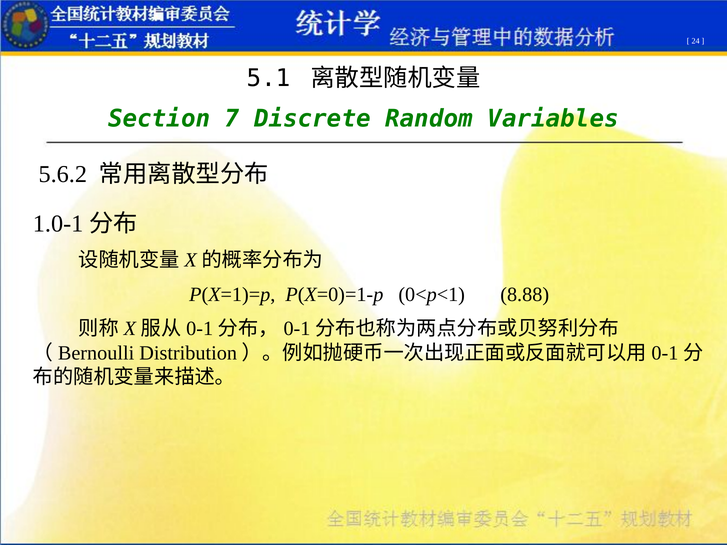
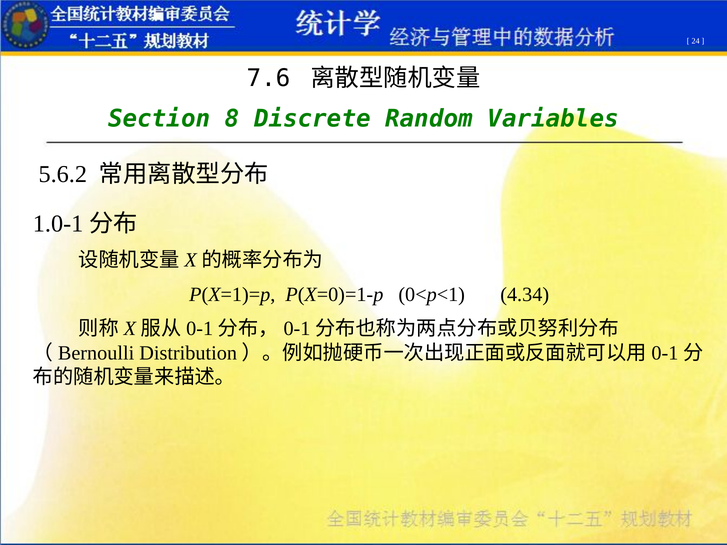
5.1: 5.1 -> 7.6
7: 7 -> 8
8.88: 8.88 -> 4.34
